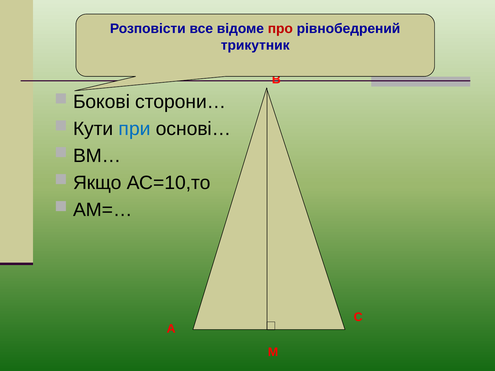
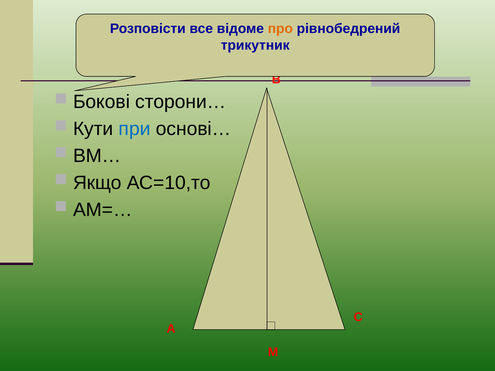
про colour: red -> orange
